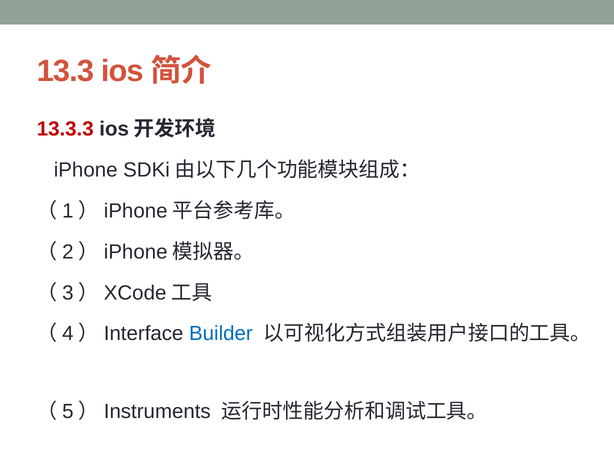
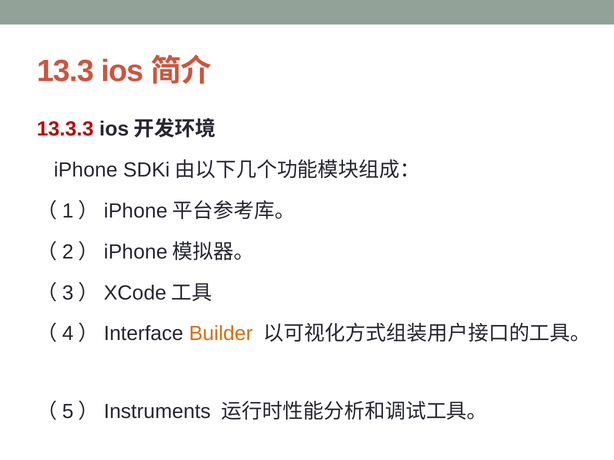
Builder colour: blue -> orange
